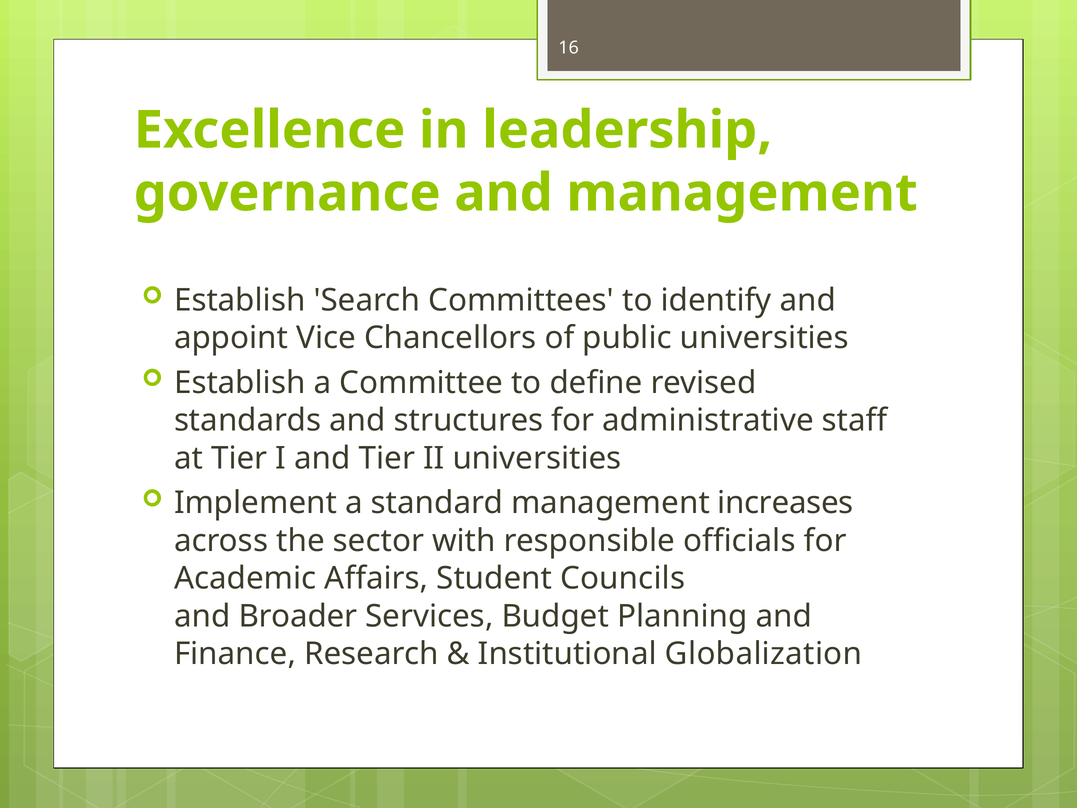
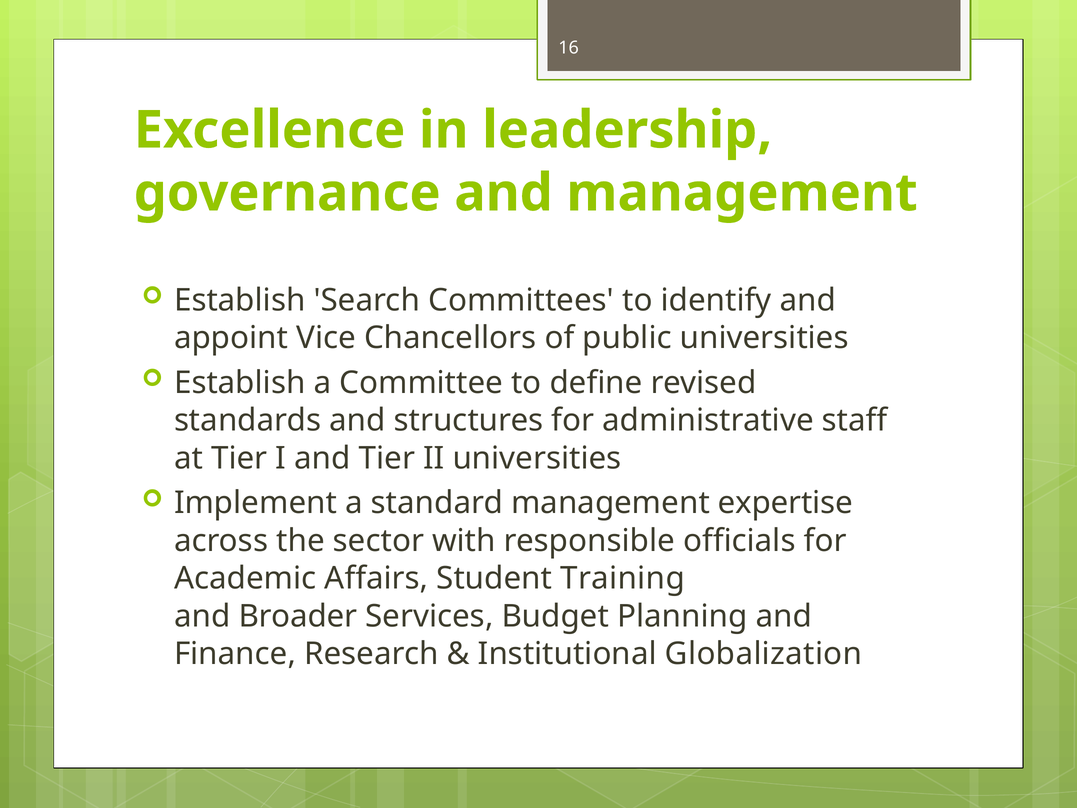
increases: increases -> expertise
Councils: Councils -> Training
